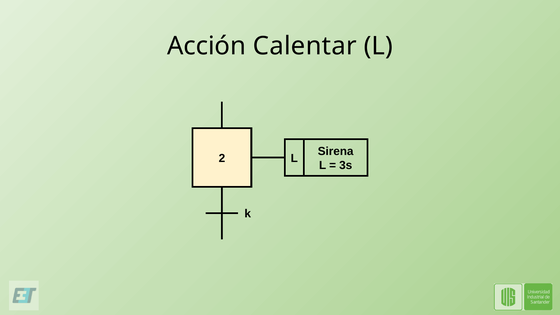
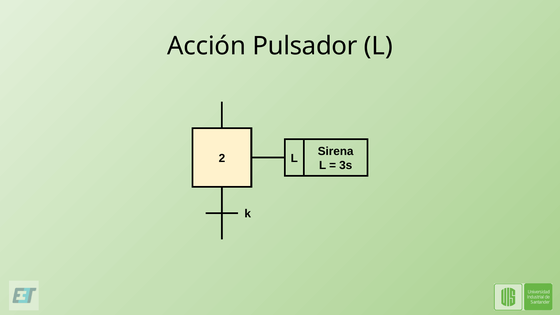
Calentar: Calentar -> Pulsador
